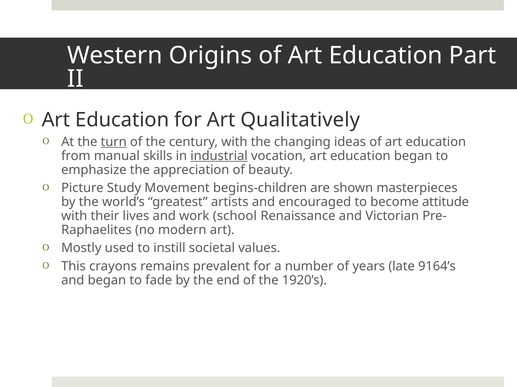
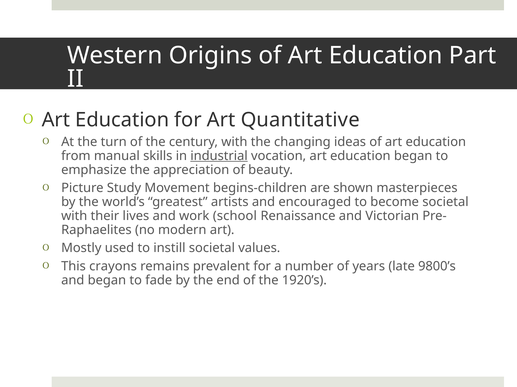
Qualitatively: Qualitatively -> Quantitative
turn underline: present -> none
become attitude: attitude -> societal
9164’s: 9164’s -> 9800’s
